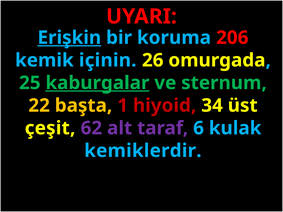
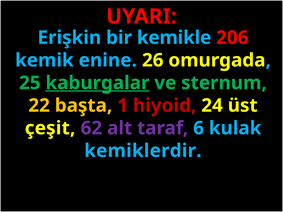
Erişkin underline: present -> none
koruma: koruma -> kemikle
içinin: içinin -> enine
34: 34 -> 24
